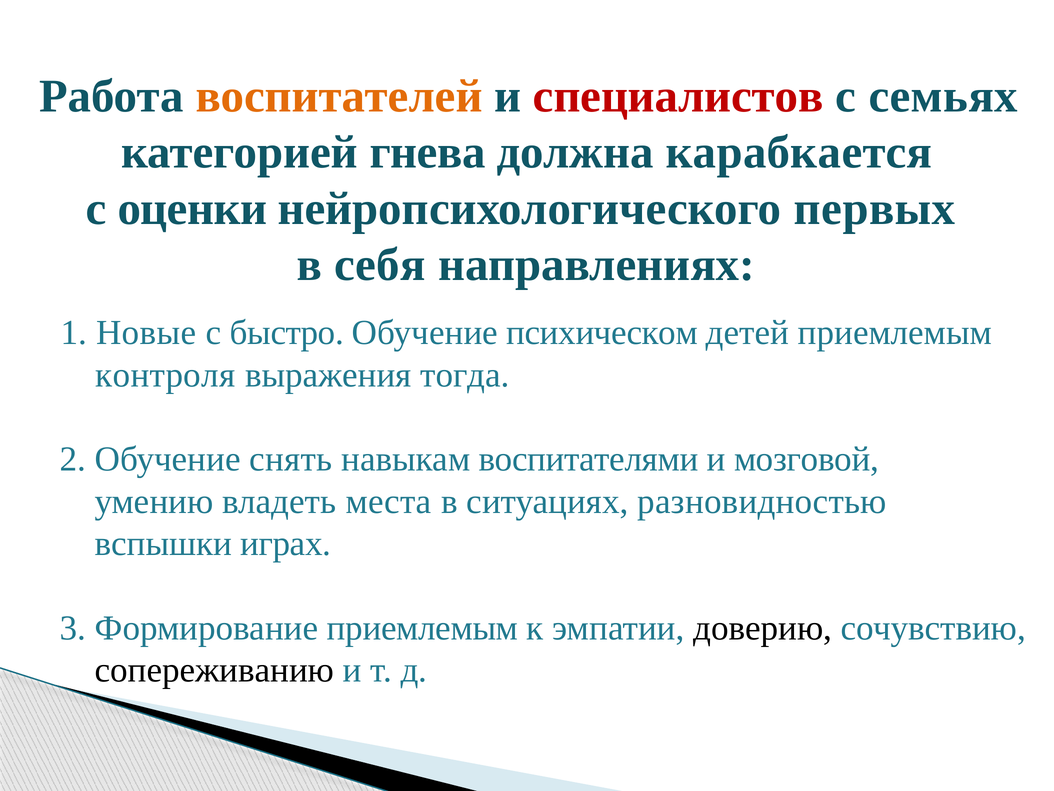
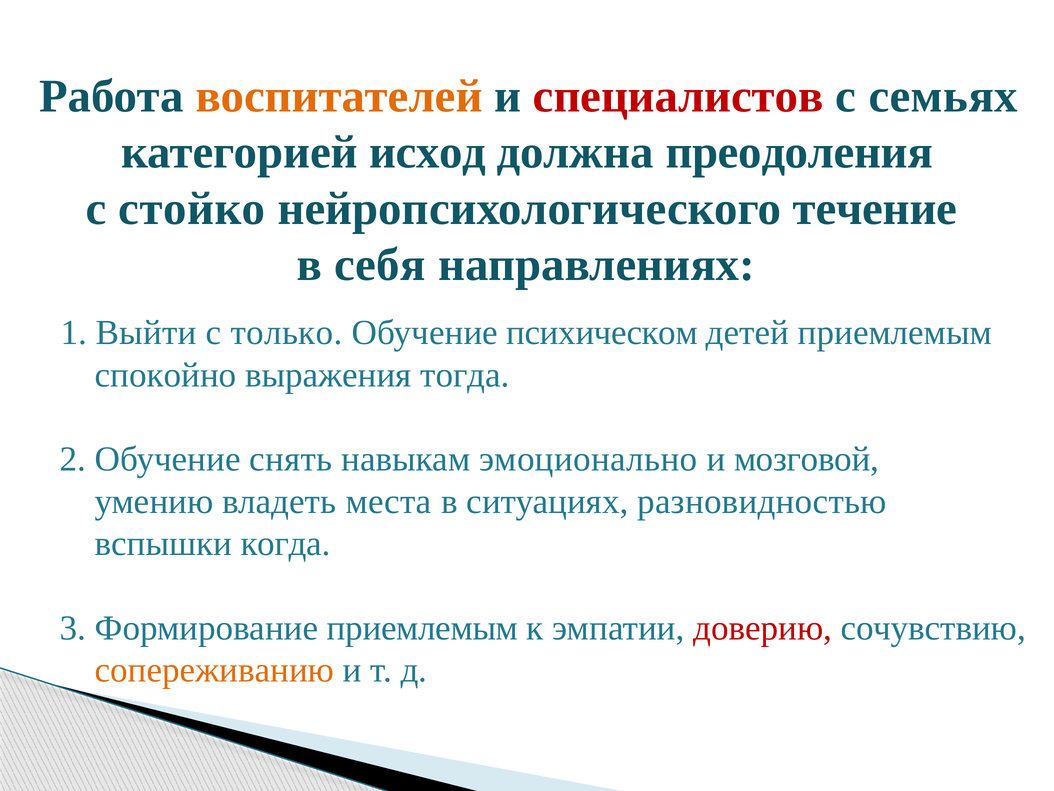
гнева: гнева -> исход
карабкается: карабкается -> преодоления
оценки: оценки -> стойко
первых: первых -> течение
Новые: Новые -> Выйти
быстро: быстро -> только
контроля: контроля -> спокойно
воспитателями: воспитателями -> эмоционально
играх: играх -> когда
доверию colour: black -> red
сопереживанию colour: black -> orange
